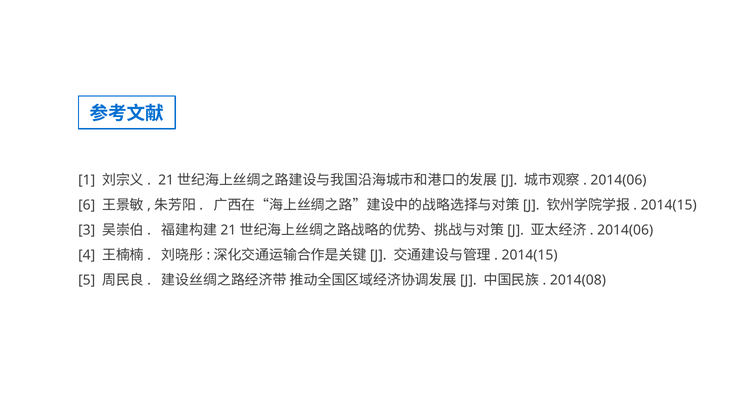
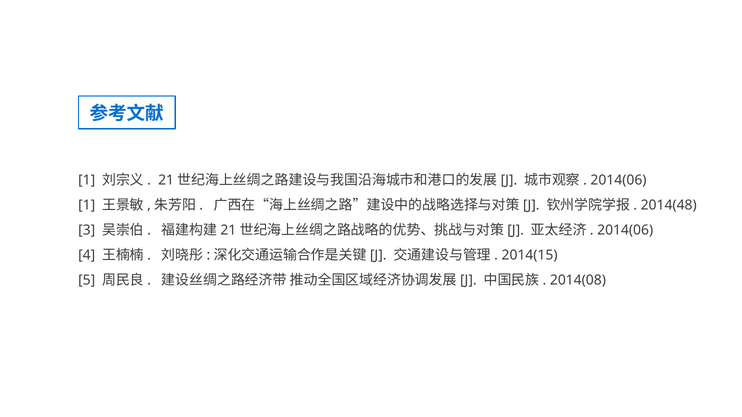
6 at (87, 205): 6 -> 1
2014(15 at (669, 205): 2014(15 -> 2014(48
